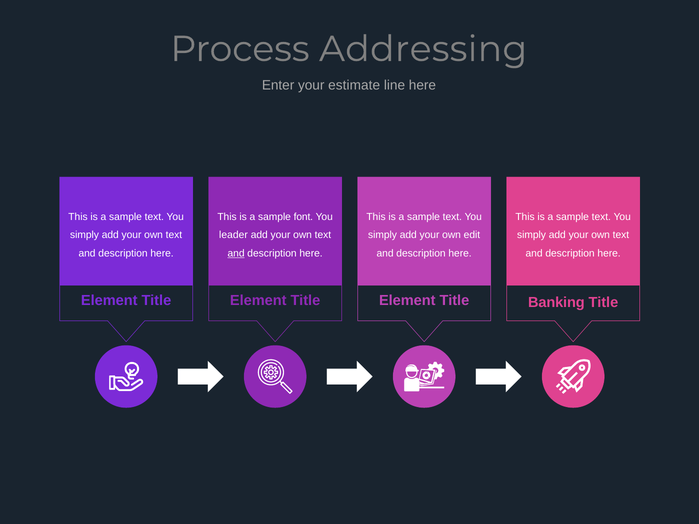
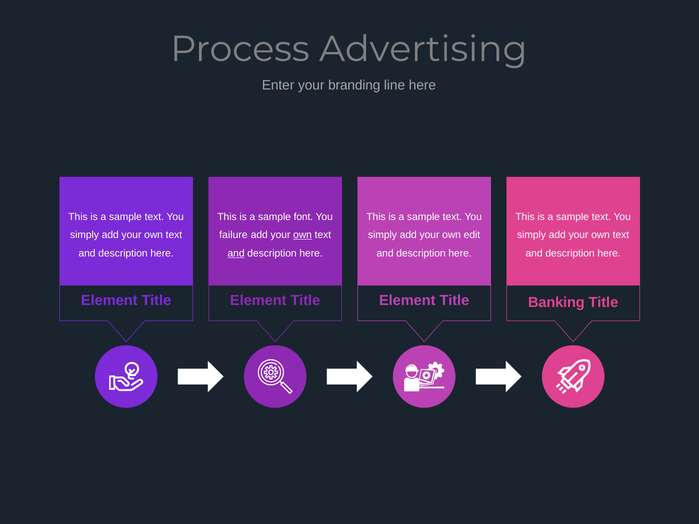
Addressing: Addressing -> Advertising
estimate: estimate -> branding
leader: leader -> failure
own at (303, 235) underline: none -> present
